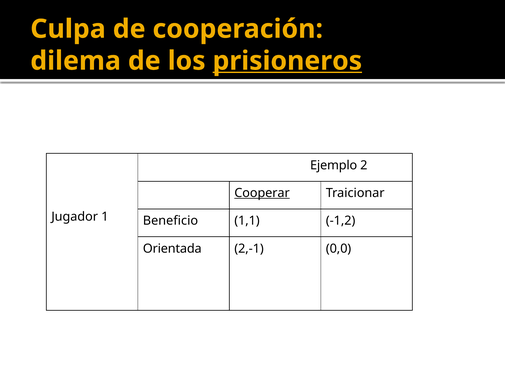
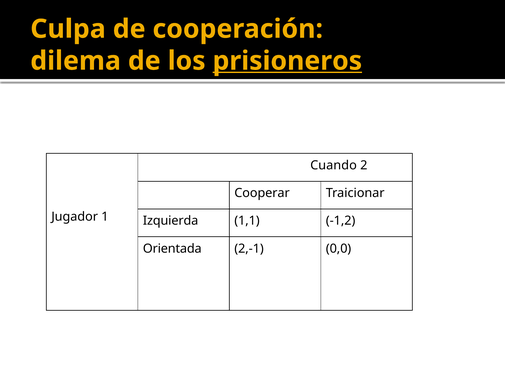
Ejemplo: Ejemplo -> Cuando
Cooperar underline: present -> none
Beneficio: Beneficio -> Izquierda
